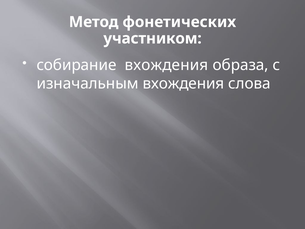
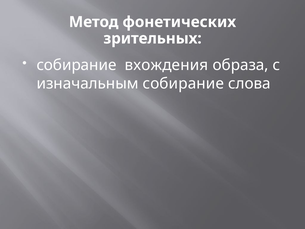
участником: участником -> зрительных
изначальным вхождения: вхождения -> собирание
